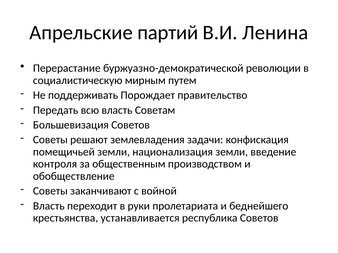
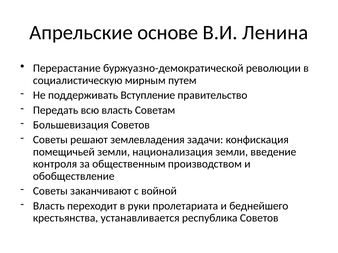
партий: партий -> основе
Порождает: Порождает -> Вступление
